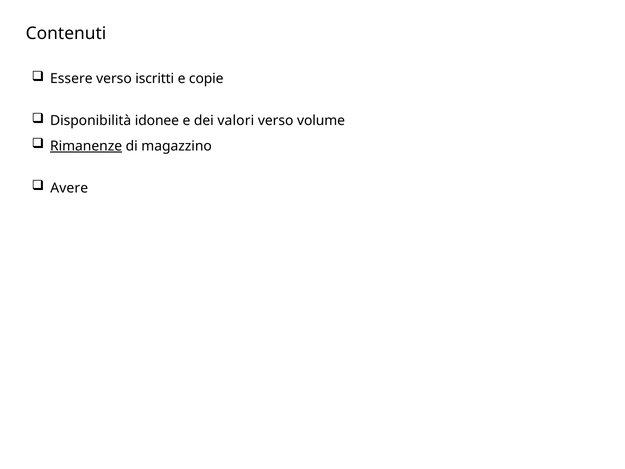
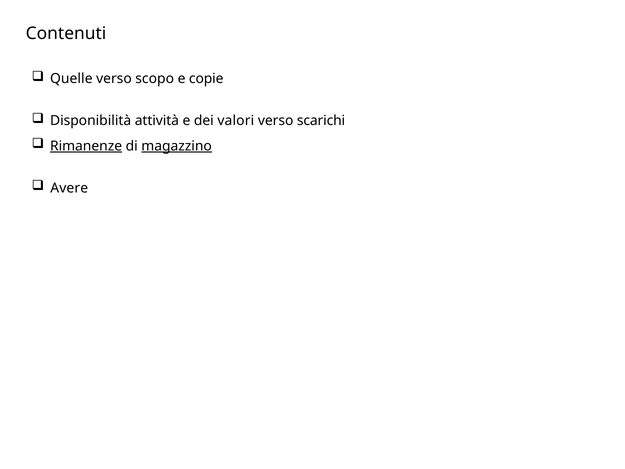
Essere: Essere -> Quelle
iscritti: iscritti -> scopo
idonee: idonee -> attività
volume: volume -> scarichi
magazzino underline: none -> present
